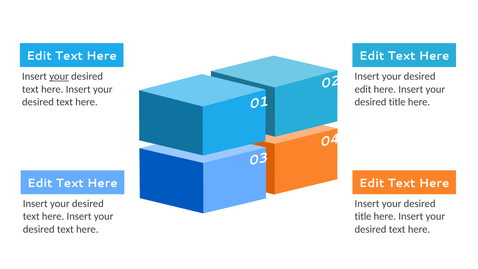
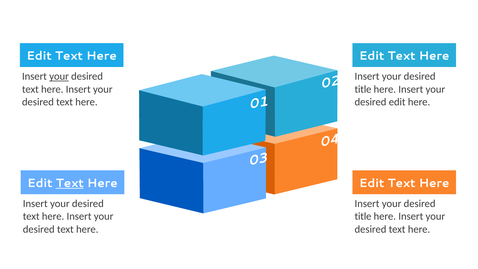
edit at (363, 89): edit -> title
title at (397, 102): title -> edit
Text at (70, 183) underline: none -> present
